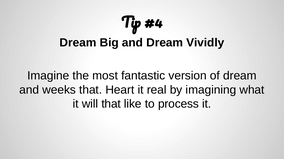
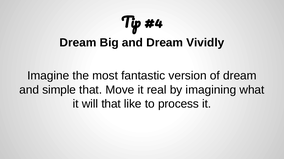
weeks: weeks -> simple
Heart: Heart -> Move
